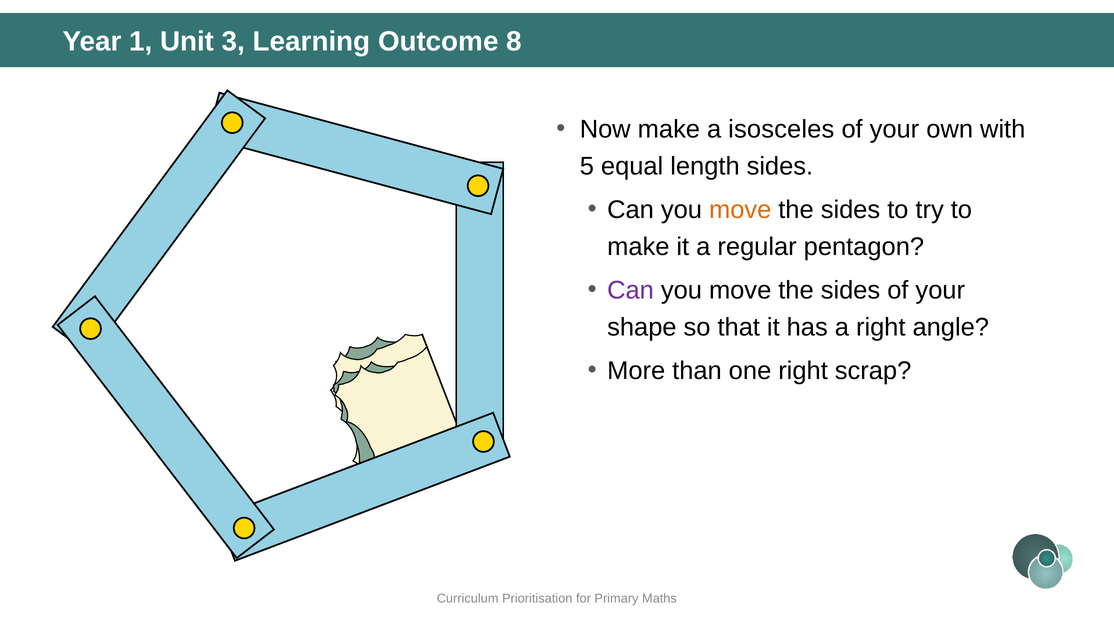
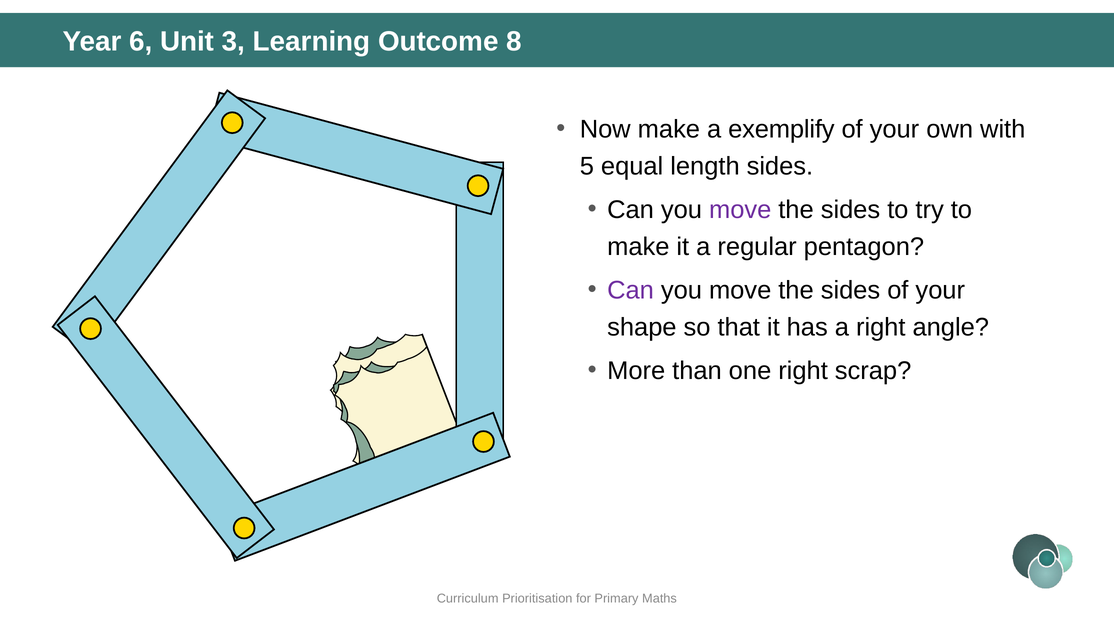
1: 1 -> 6
isosceles: isosceles -> exemplify
move at (740, 210) colour: orange -> purple
